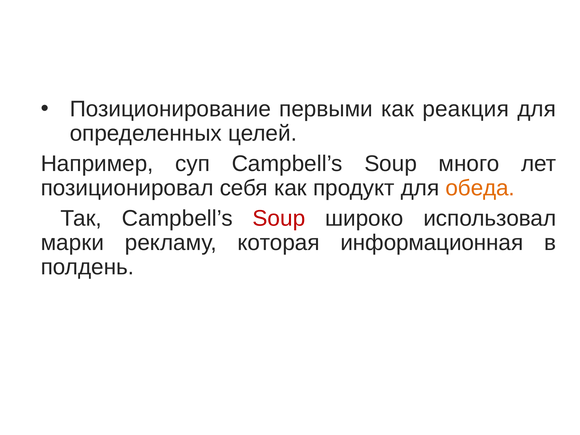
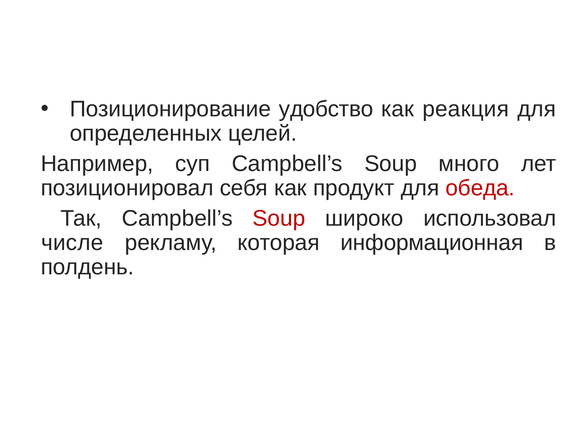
первыми: первыми -> удобство
обеда colour: orange -> red
марки: марки -> числе
